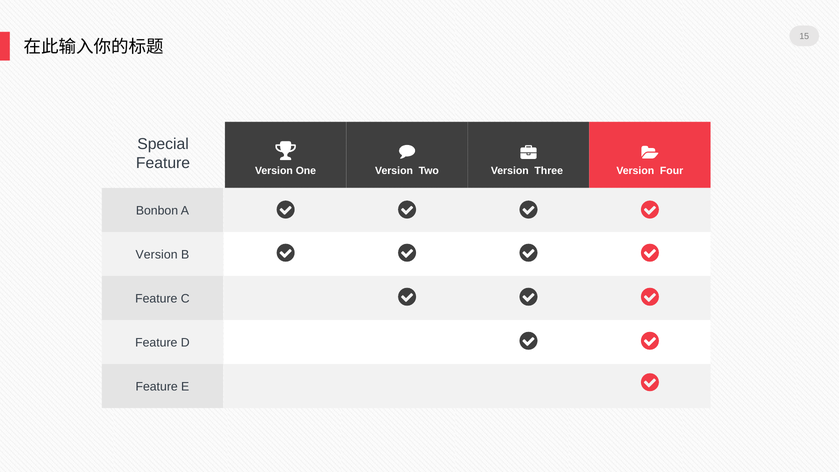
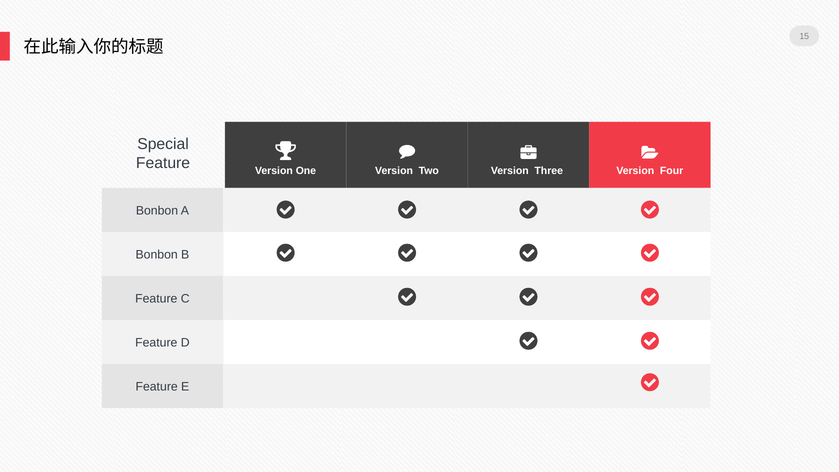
Version at (157, 255): Version -> Bonbon
